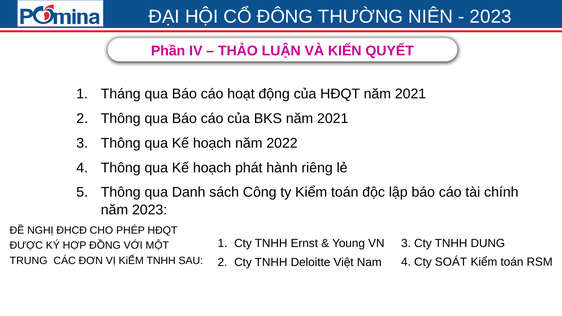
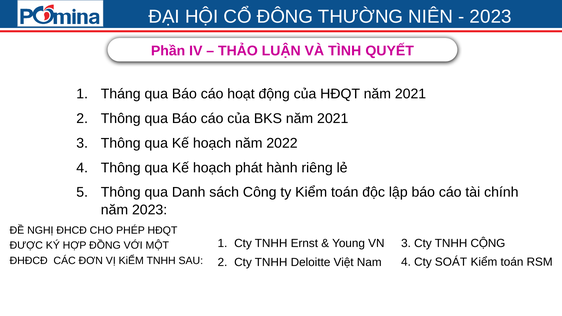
KIẾN: KIẾN -> TÌNH
DUNG: DUNG -> CỘNG
TRUNG: TRUNG -> ĐHĐCĐ
